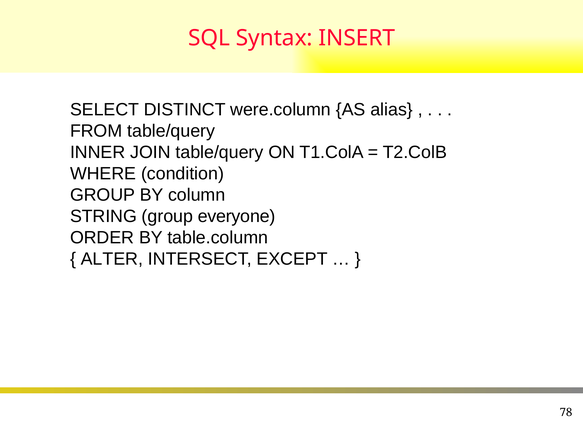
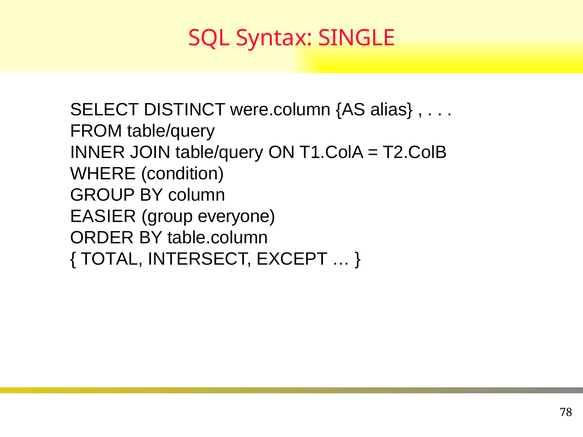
INSERT: INSERT -> SINGLE
STRING: STRING -> EASIER
ALTER: ALTER -> TOTAL
